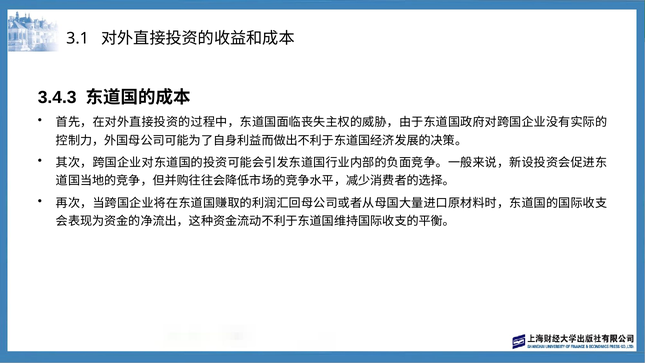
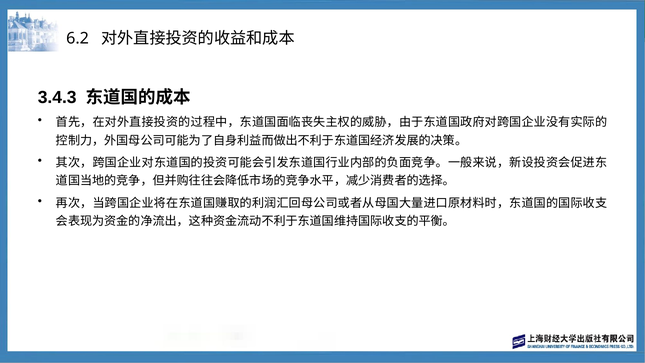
3.1: 3.1 -> 6.2
